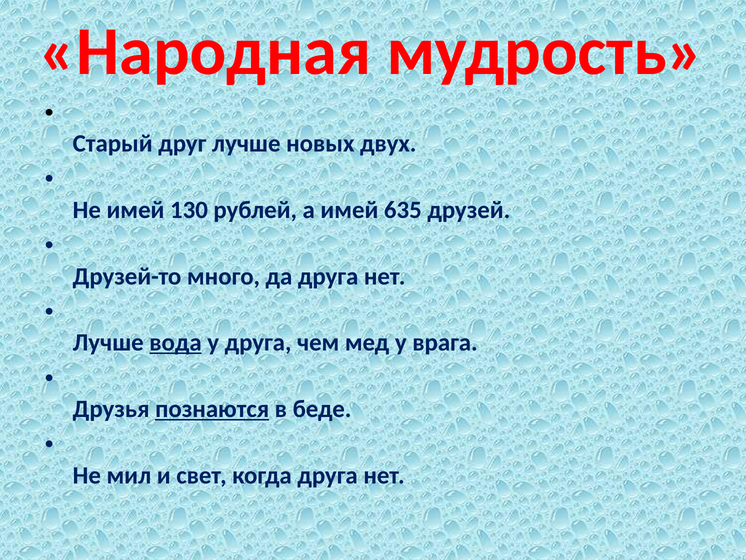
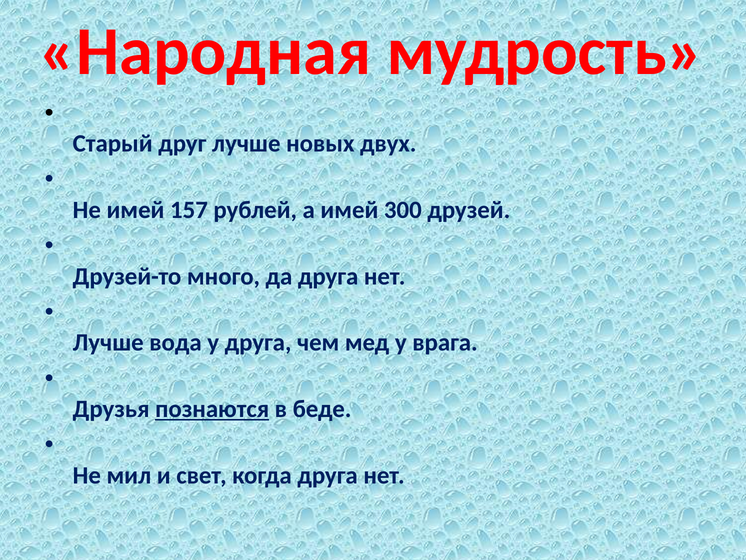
130: 130 -> 157
635: 635 -> 300
вода underline: present -> none
